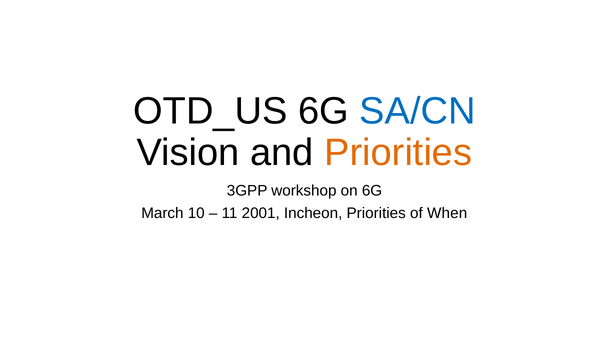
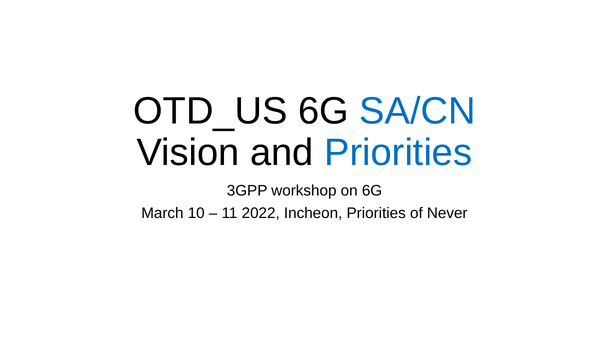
Priorities at (398, 152) colour: orange -> blue
2001: 2001 -> 2022
When: When -> Never
